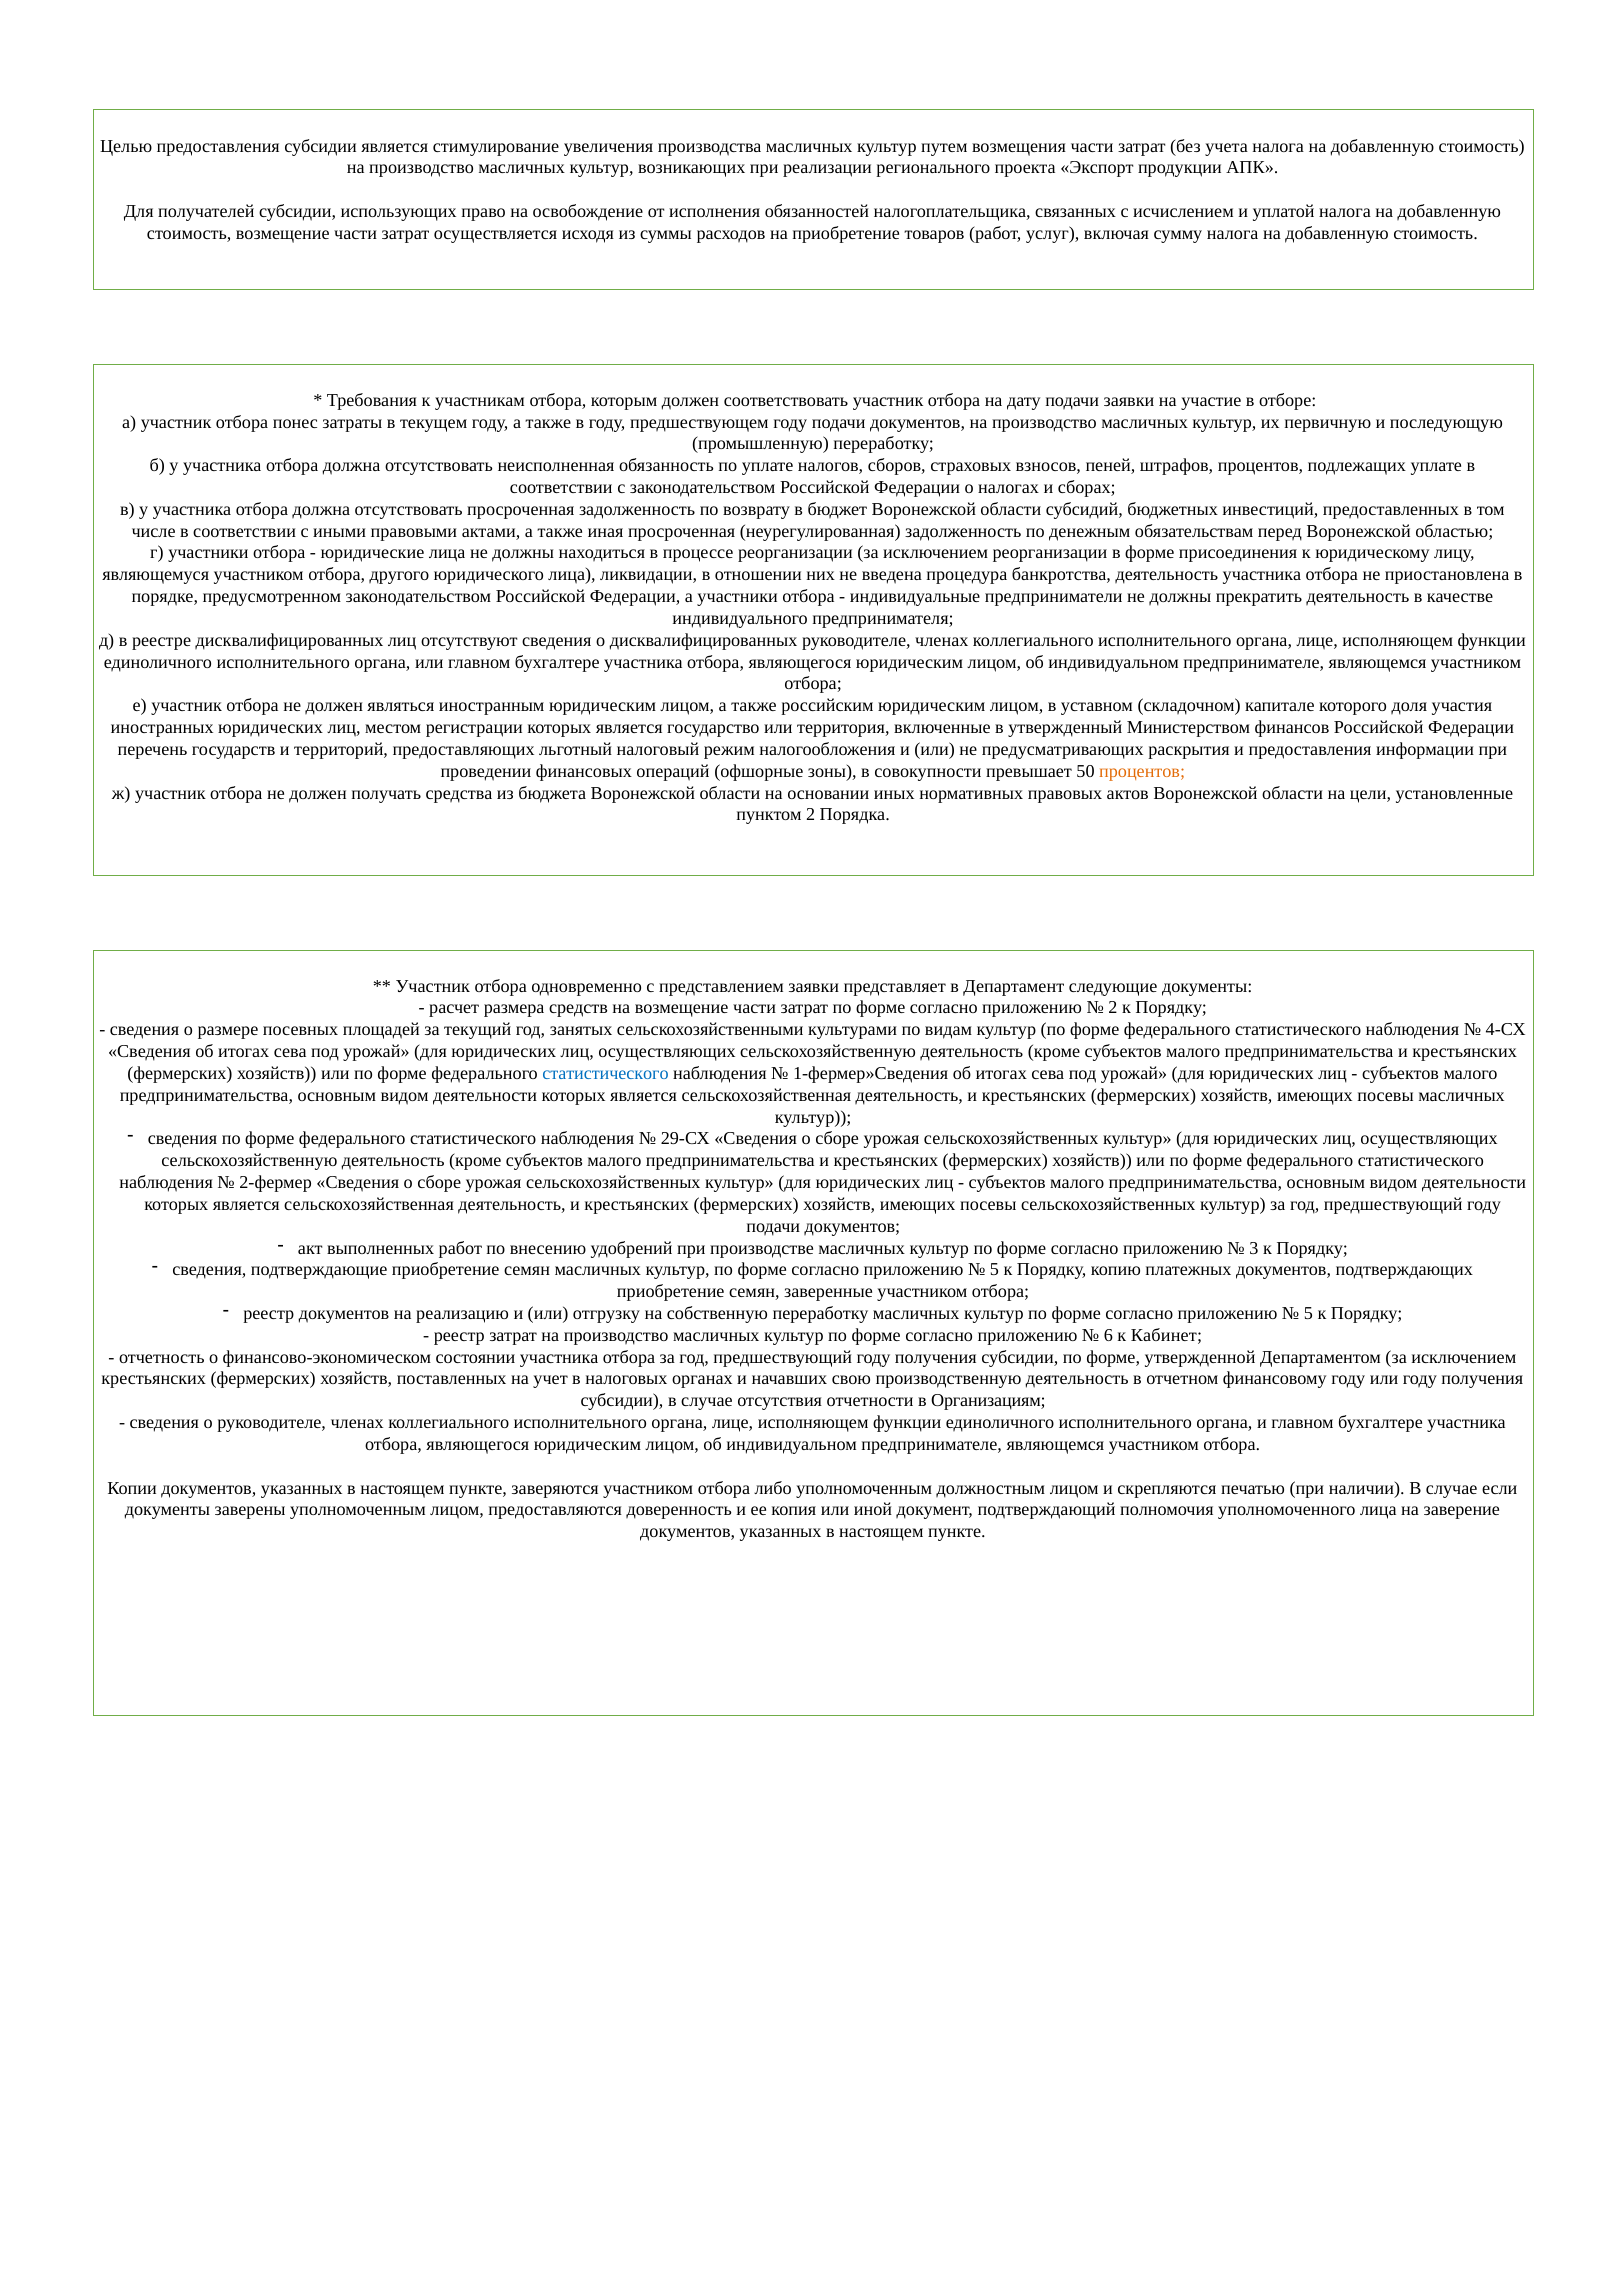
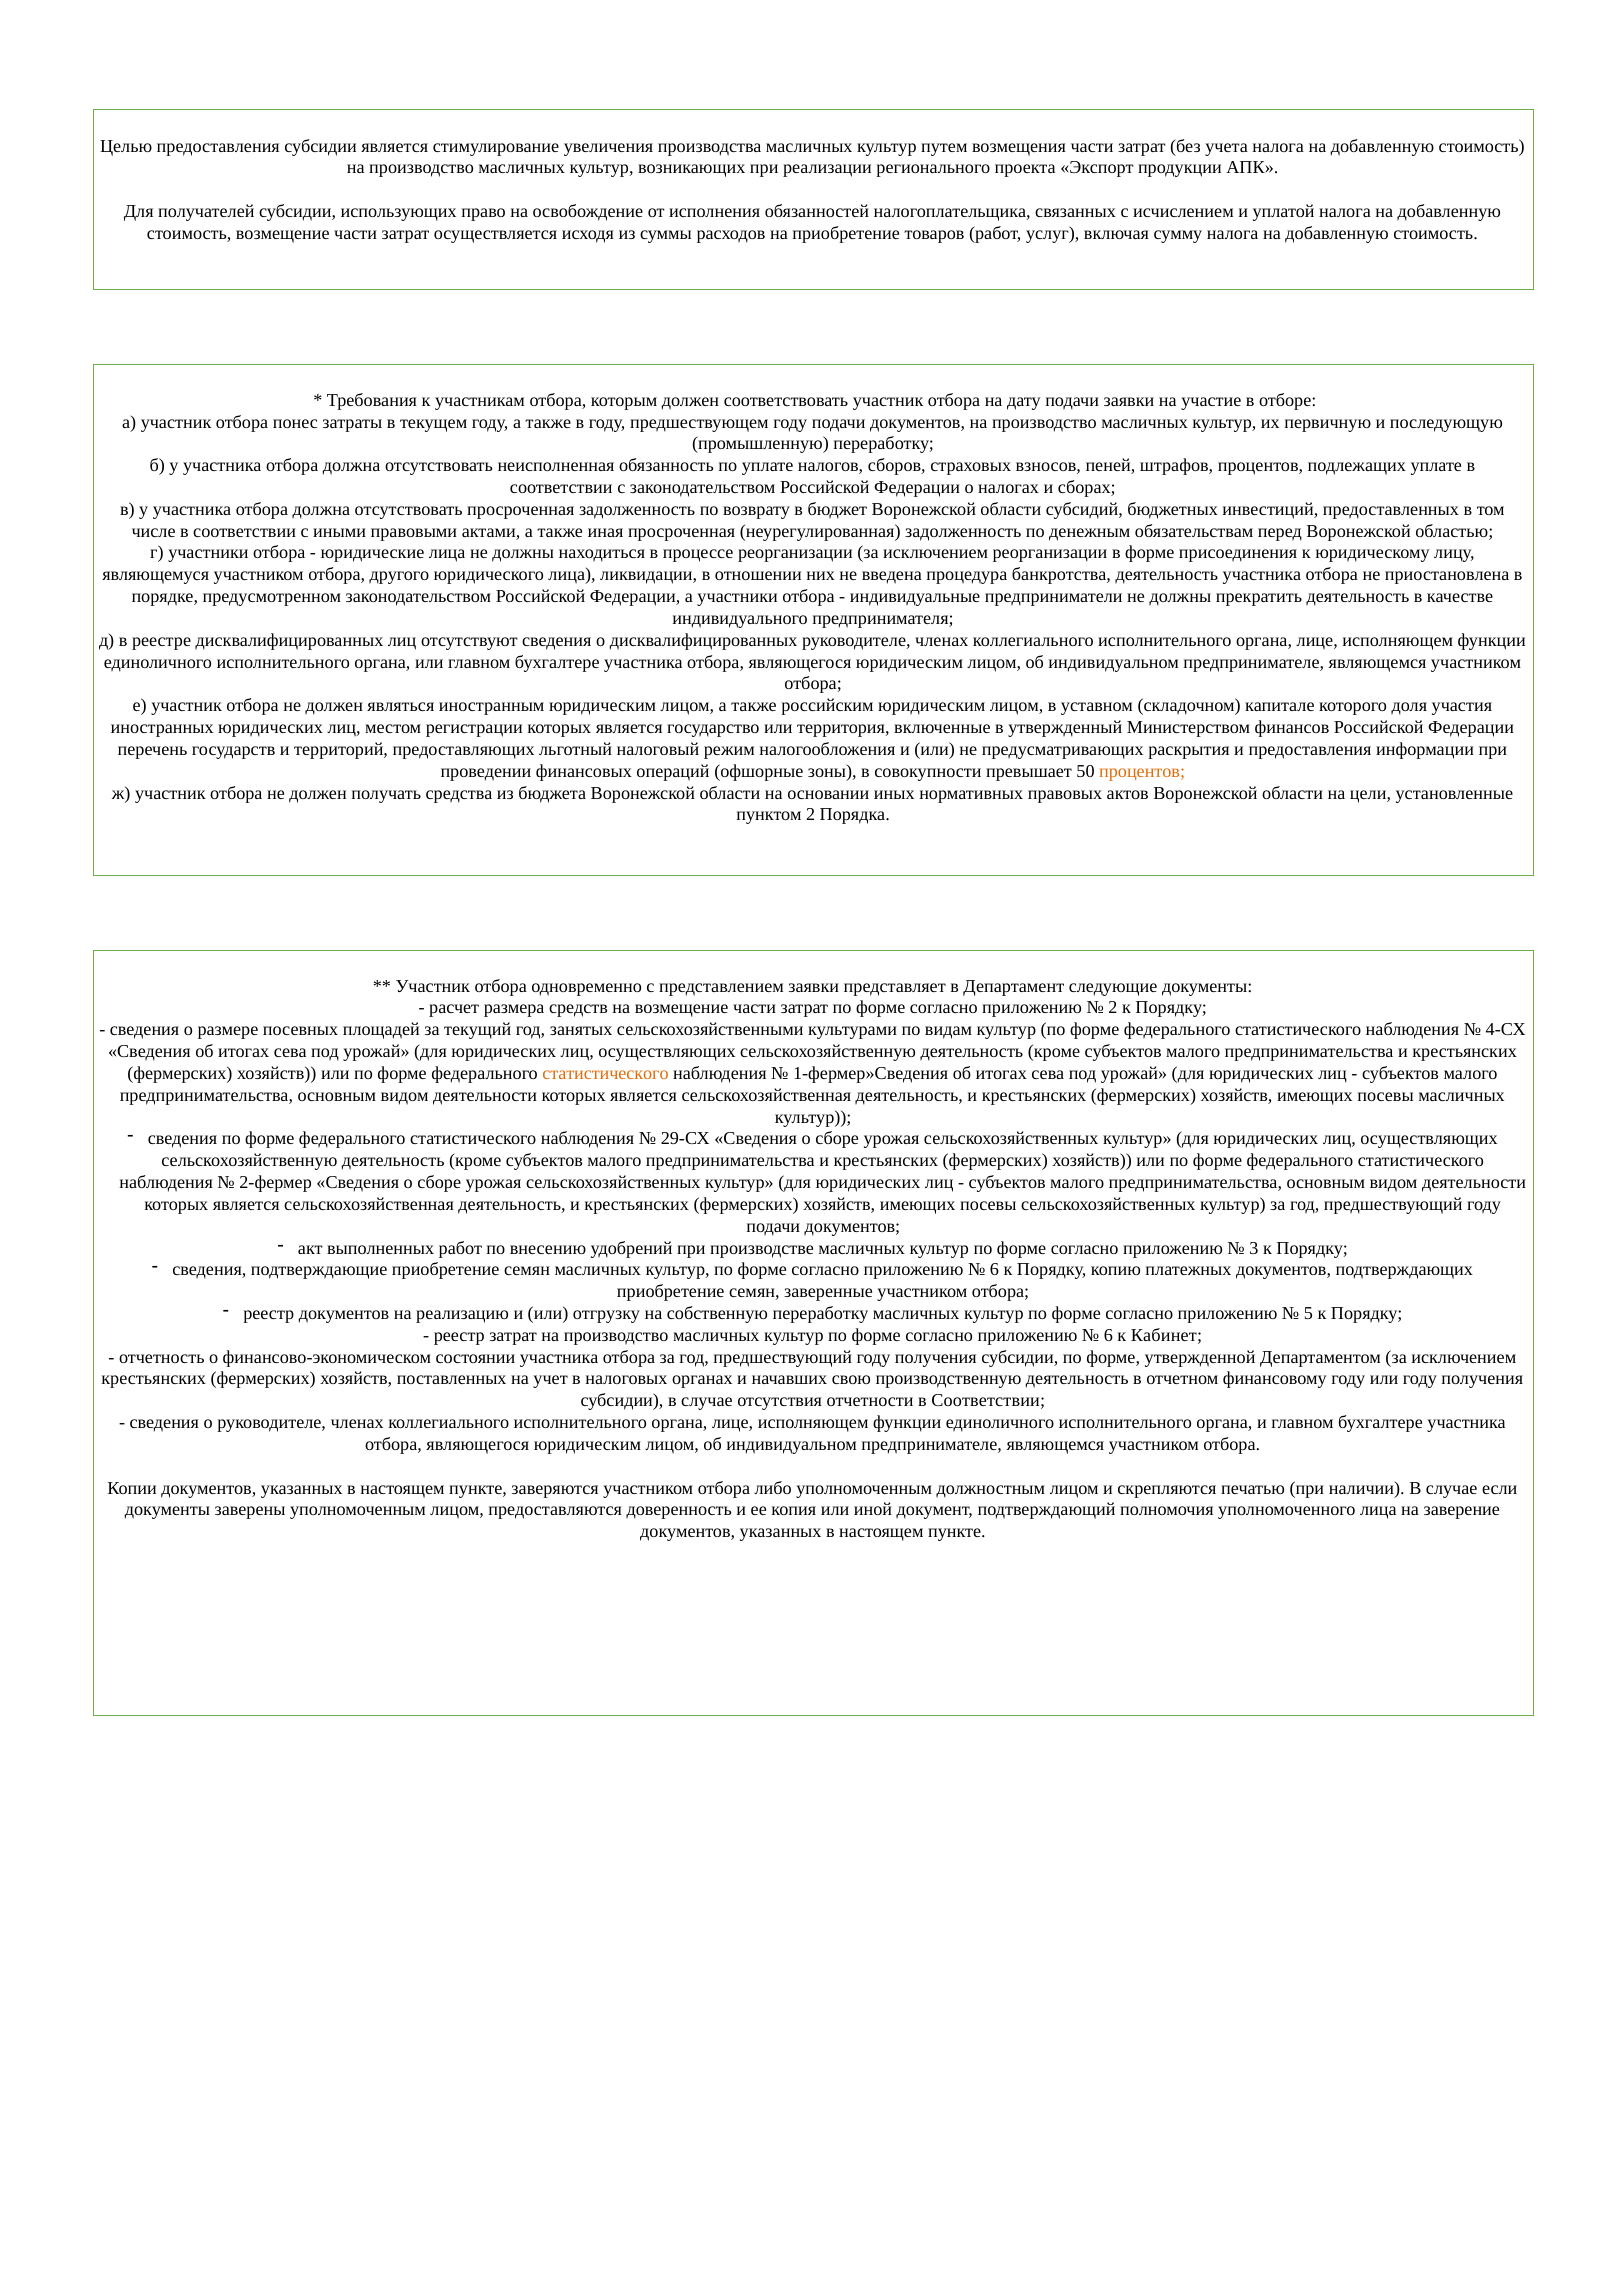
статистического at (606, 1074) colour: blue -> orange
5 at (995, 1270): 5 -> 6
отчетности в Организациям: Организациям -> Соответствии
